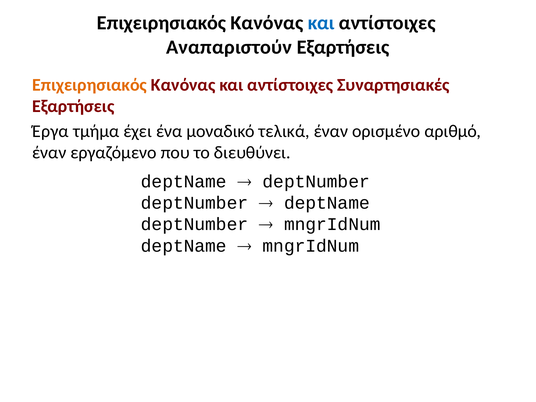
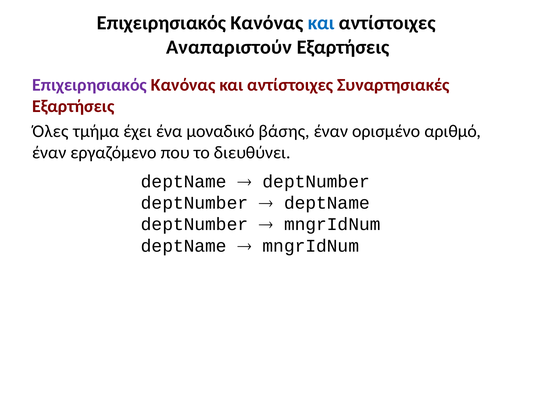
Επιχειρησιακός at (90, 85) colour: orange -> purple
Έργα: Έργα -> Όλες
τελικά: τελικά -> βάσης
